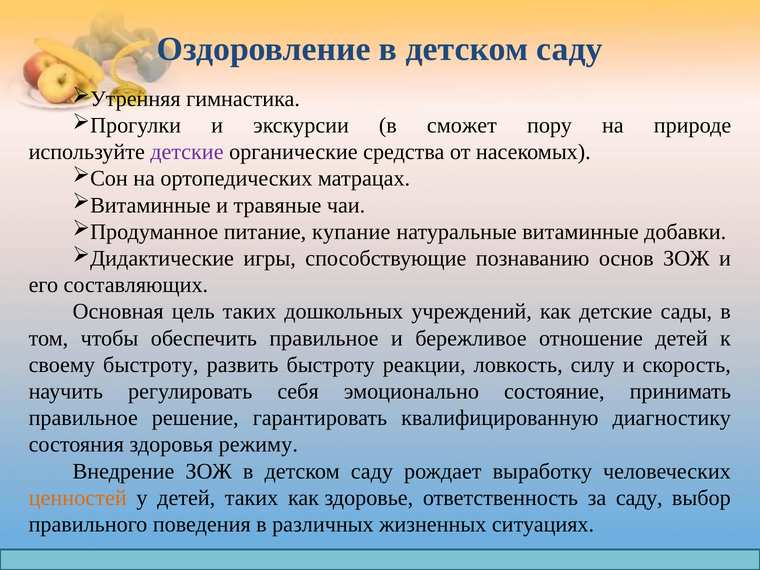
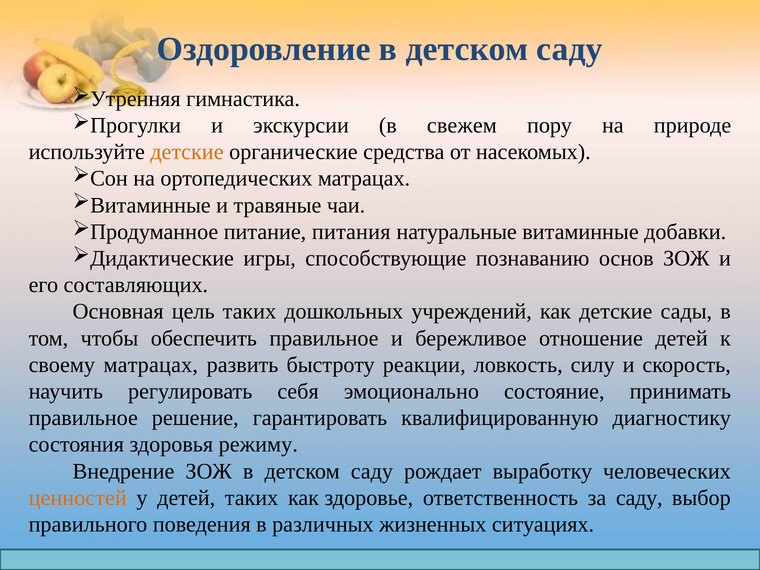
сможет: сможет -> свежем
детские at (187, 152) colour: purple -> orange
купание: купание -> питания
своему быстроту: быстроту -> матрацах
